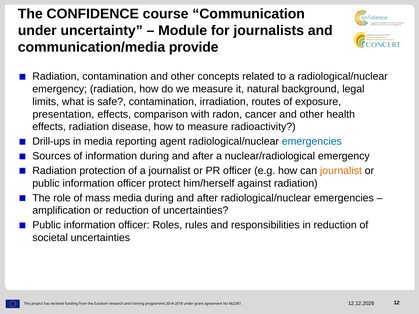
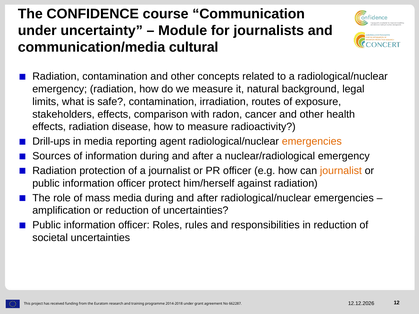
provide: provide -> cultural
presentation: presentation -> stakeholders
emergencies at (312, 142) colour: blue -> orange
